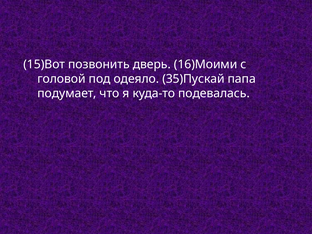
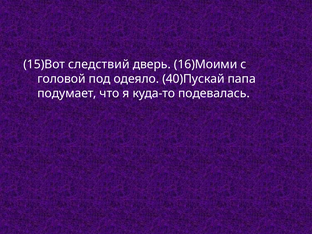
позвонить: позвонить -> следствий
35)Пускай: 35)Пускай -> 40)Пускай
